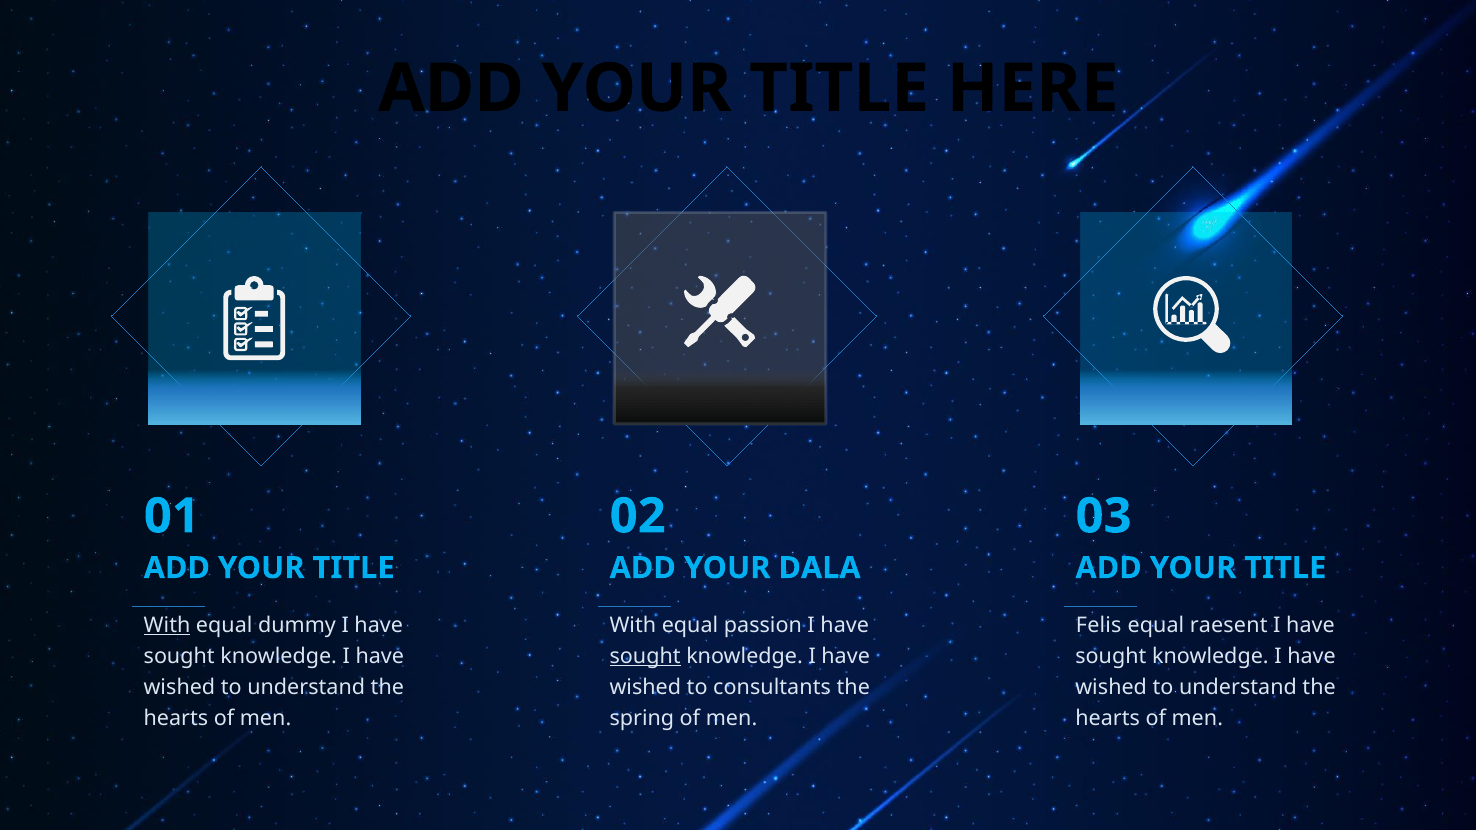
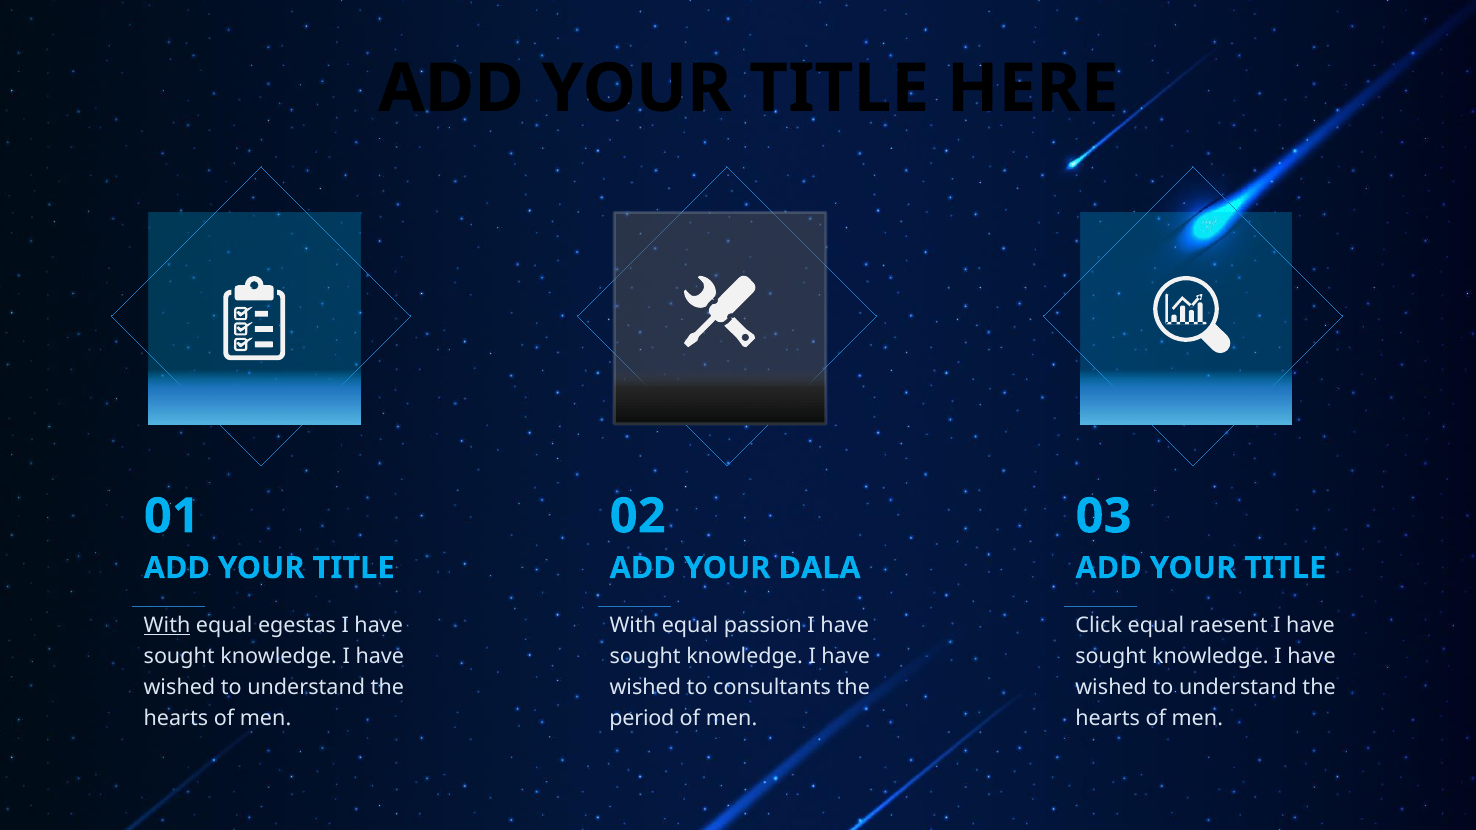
dummy: dummy -> egestas
Felis: Felis -> Click
sought at (645, 656) underline: present -> none
spring: spring -> period
